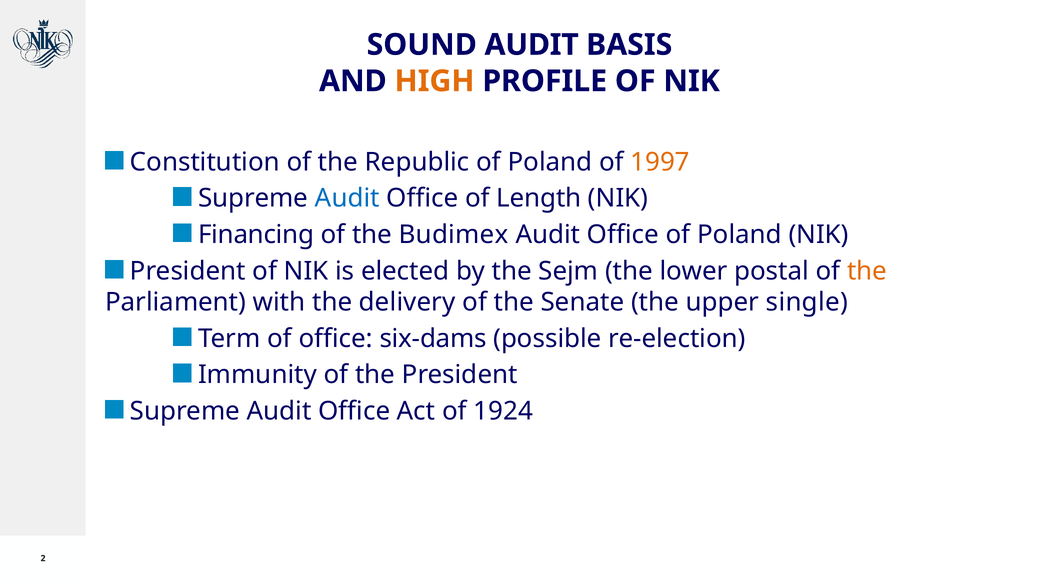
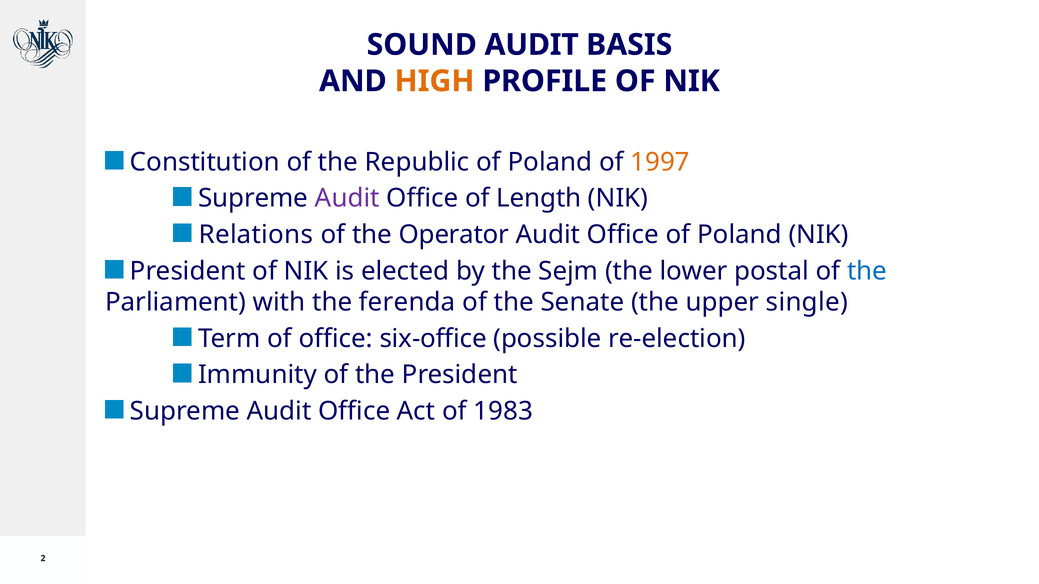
Audit at (347, 198) colour: blue -> purple
Financing: Financing -> Relations
Budimex: Budimex -> Operator
the at (867, 271) colour: orange -> blue
delivery: delivery -> ferenda
six-dams: six-dams -> six-office
1924: 1924 -> 1983
